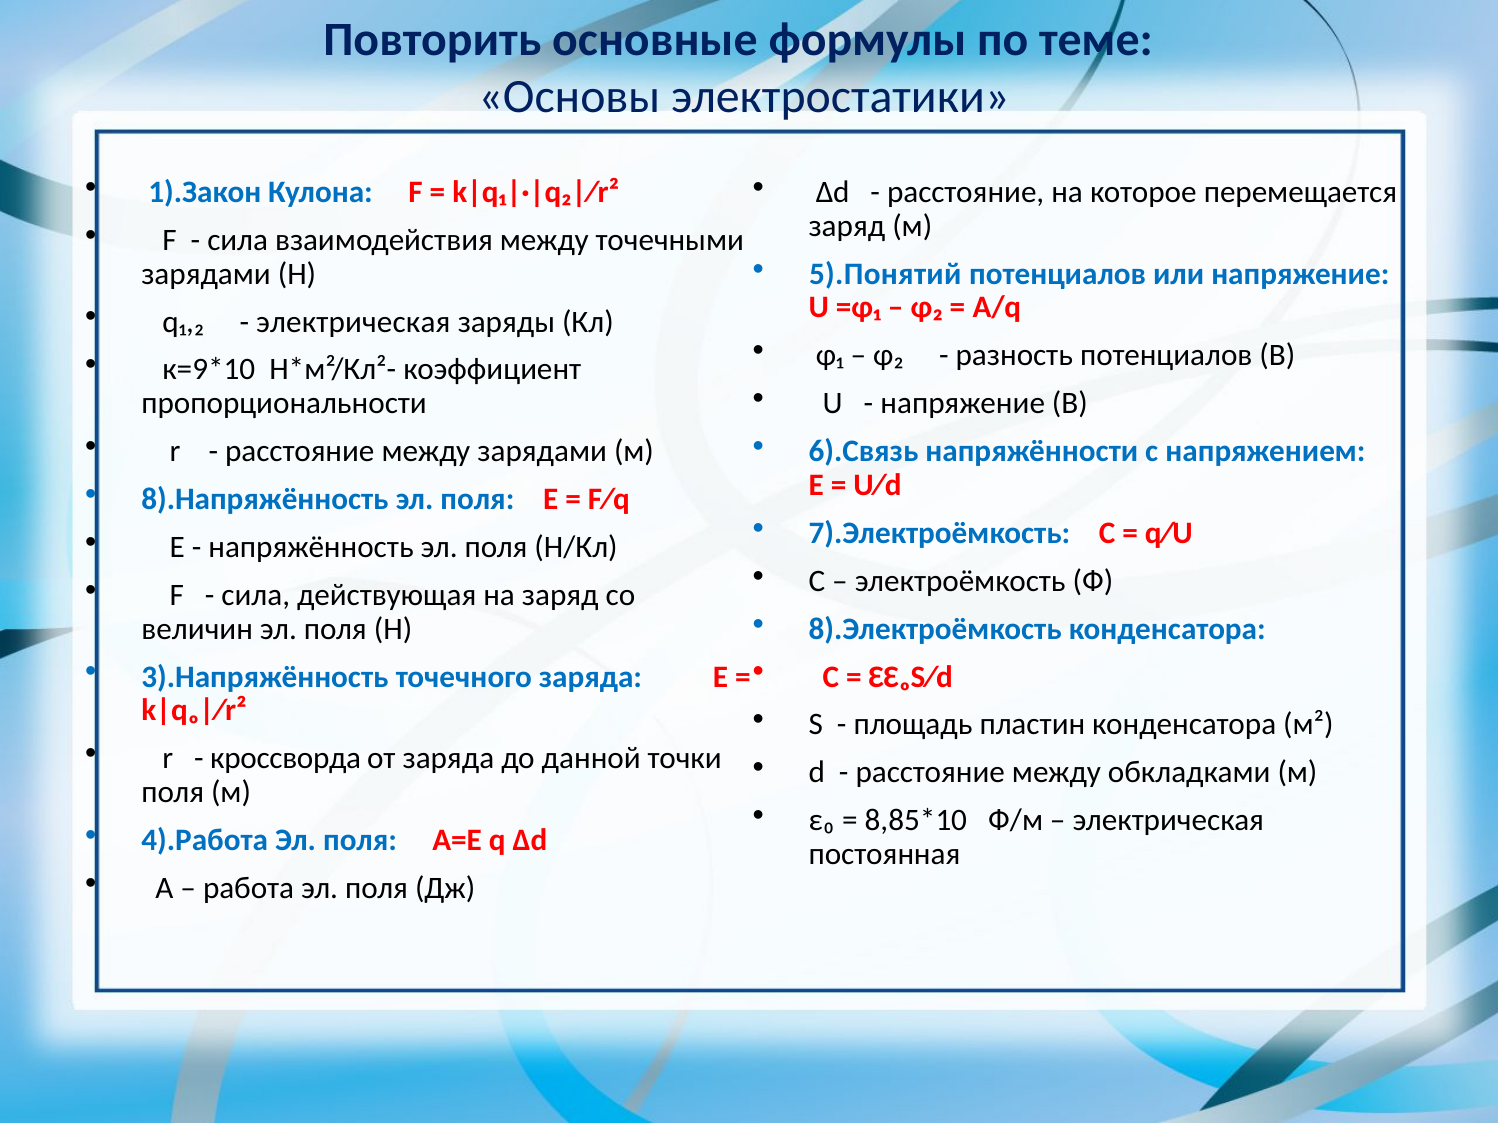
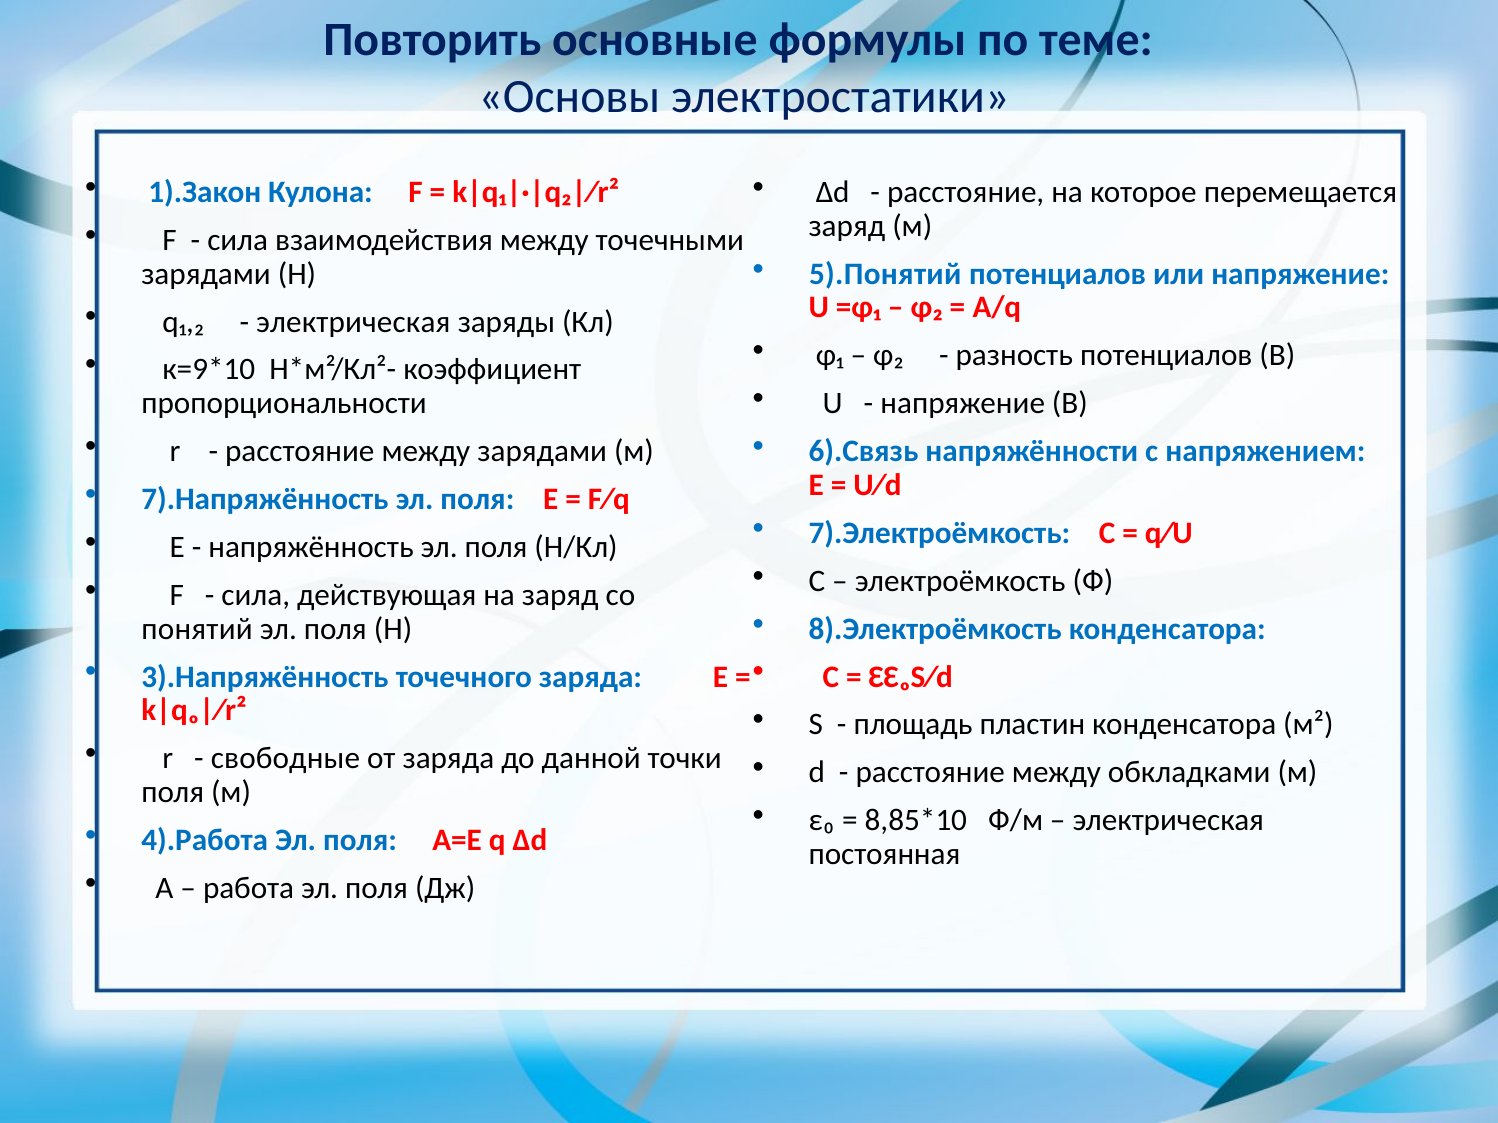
8).Напряжённость: 8).Напряжённость -> 7).Напряжённость
величин: величин -> понятий
кроссворда: кроссворда -> свободные
